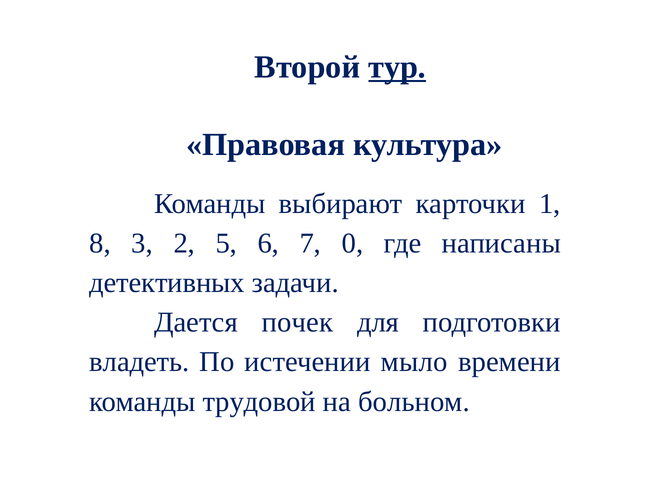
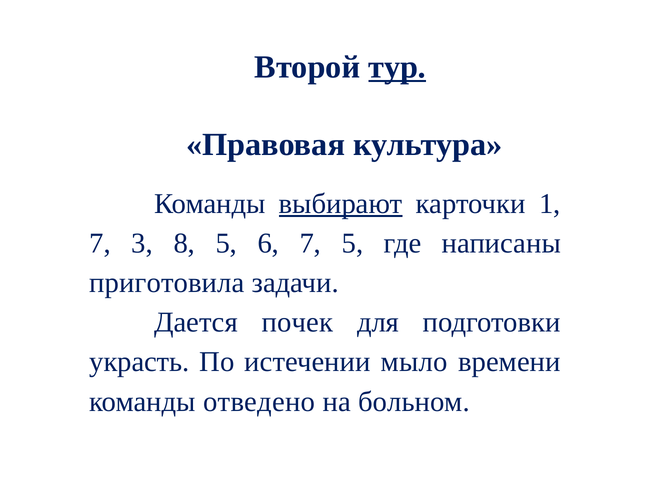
выбирают underline: none -> present
8 at (100, 243): 8 -> 7
2: 2 -> 8
7 0: 0 -> 5
детективных: детективных -> приготовила
владеть: владеть -> украсть
трудовой: трудовой -> отведено
